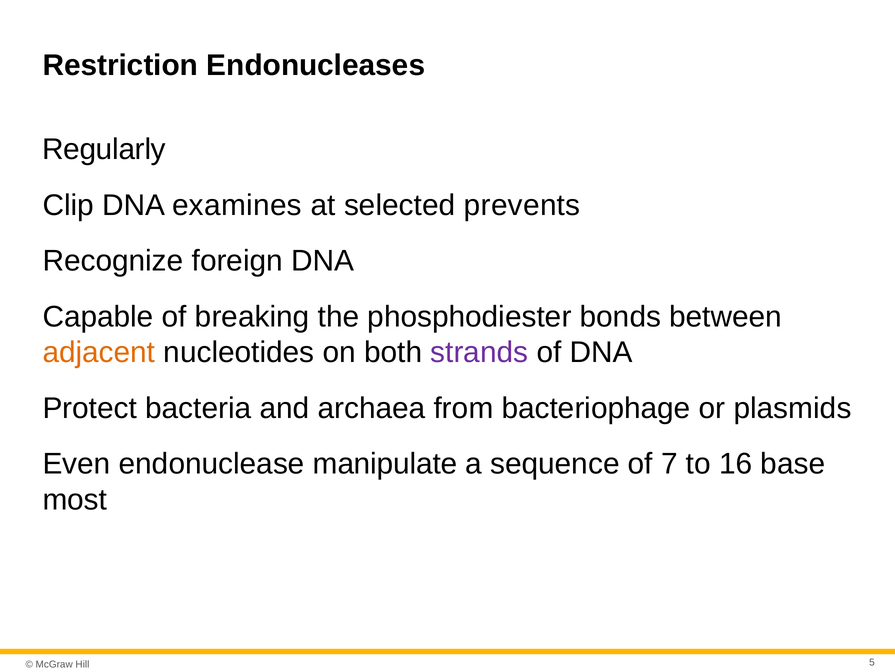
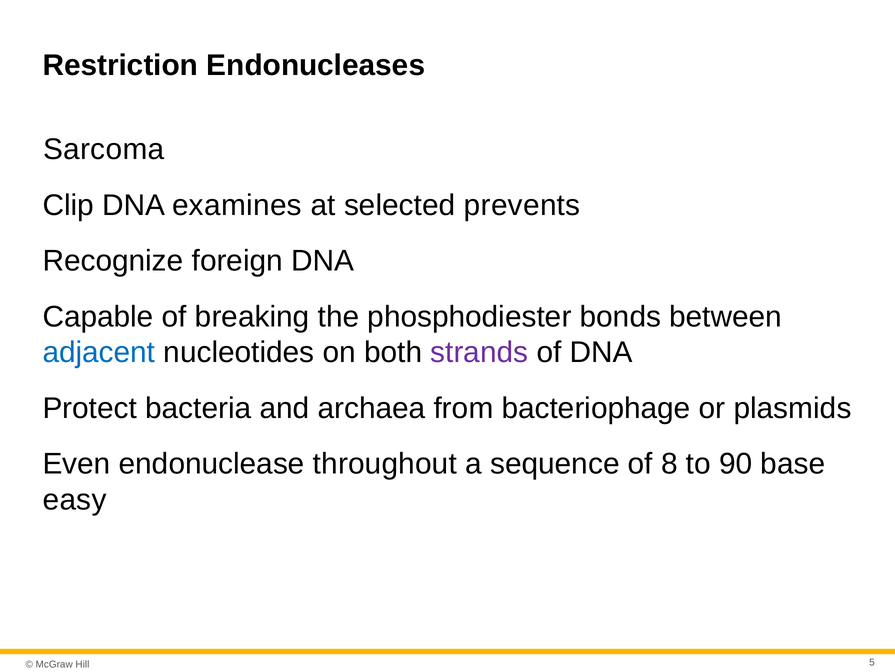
Regularly: Regularly -> Sarcoma
adjacent colour: orange -> blue
manipulate: manipulate -> throughout
7: 7 -> 8
16: 16 -> 90
most: most -> easy
